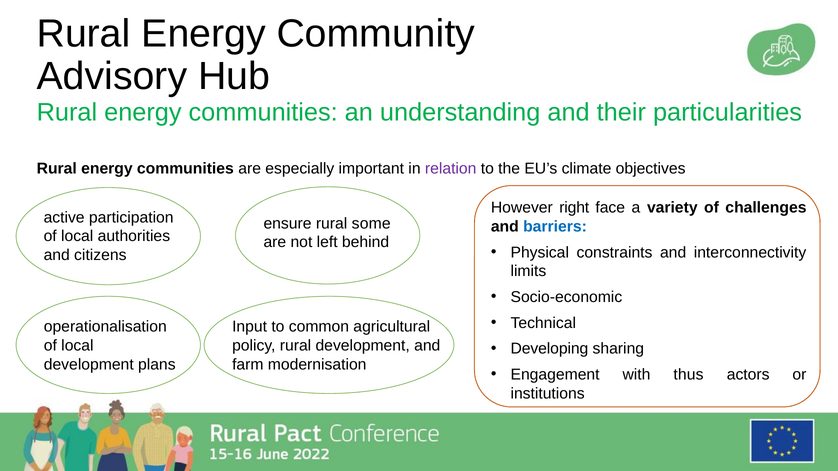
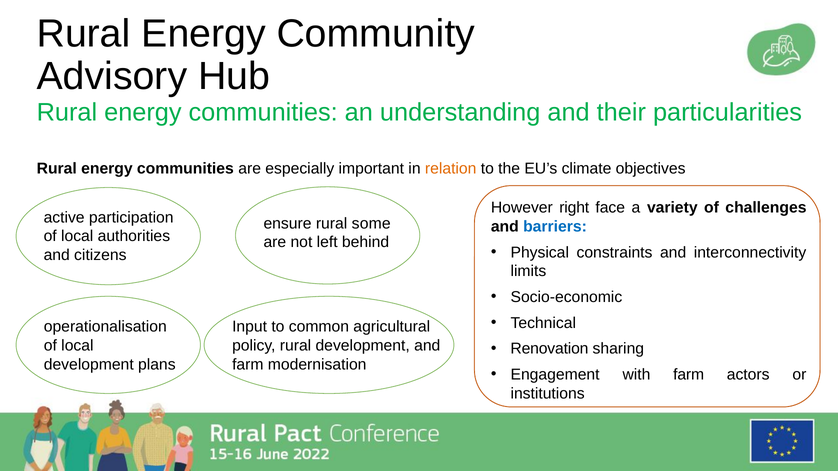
relation colour: purple -> orange
Developing: Developing -> Renovation
with thus: thus -> farm
